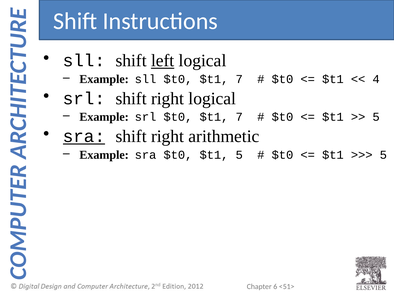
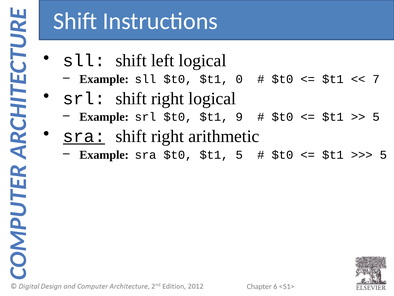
left underline: present -> none
sll $t0 $t1 7: 7 -> 0
4: 4 -> 7
srl $t0 $t1 7: 7 -> 9
